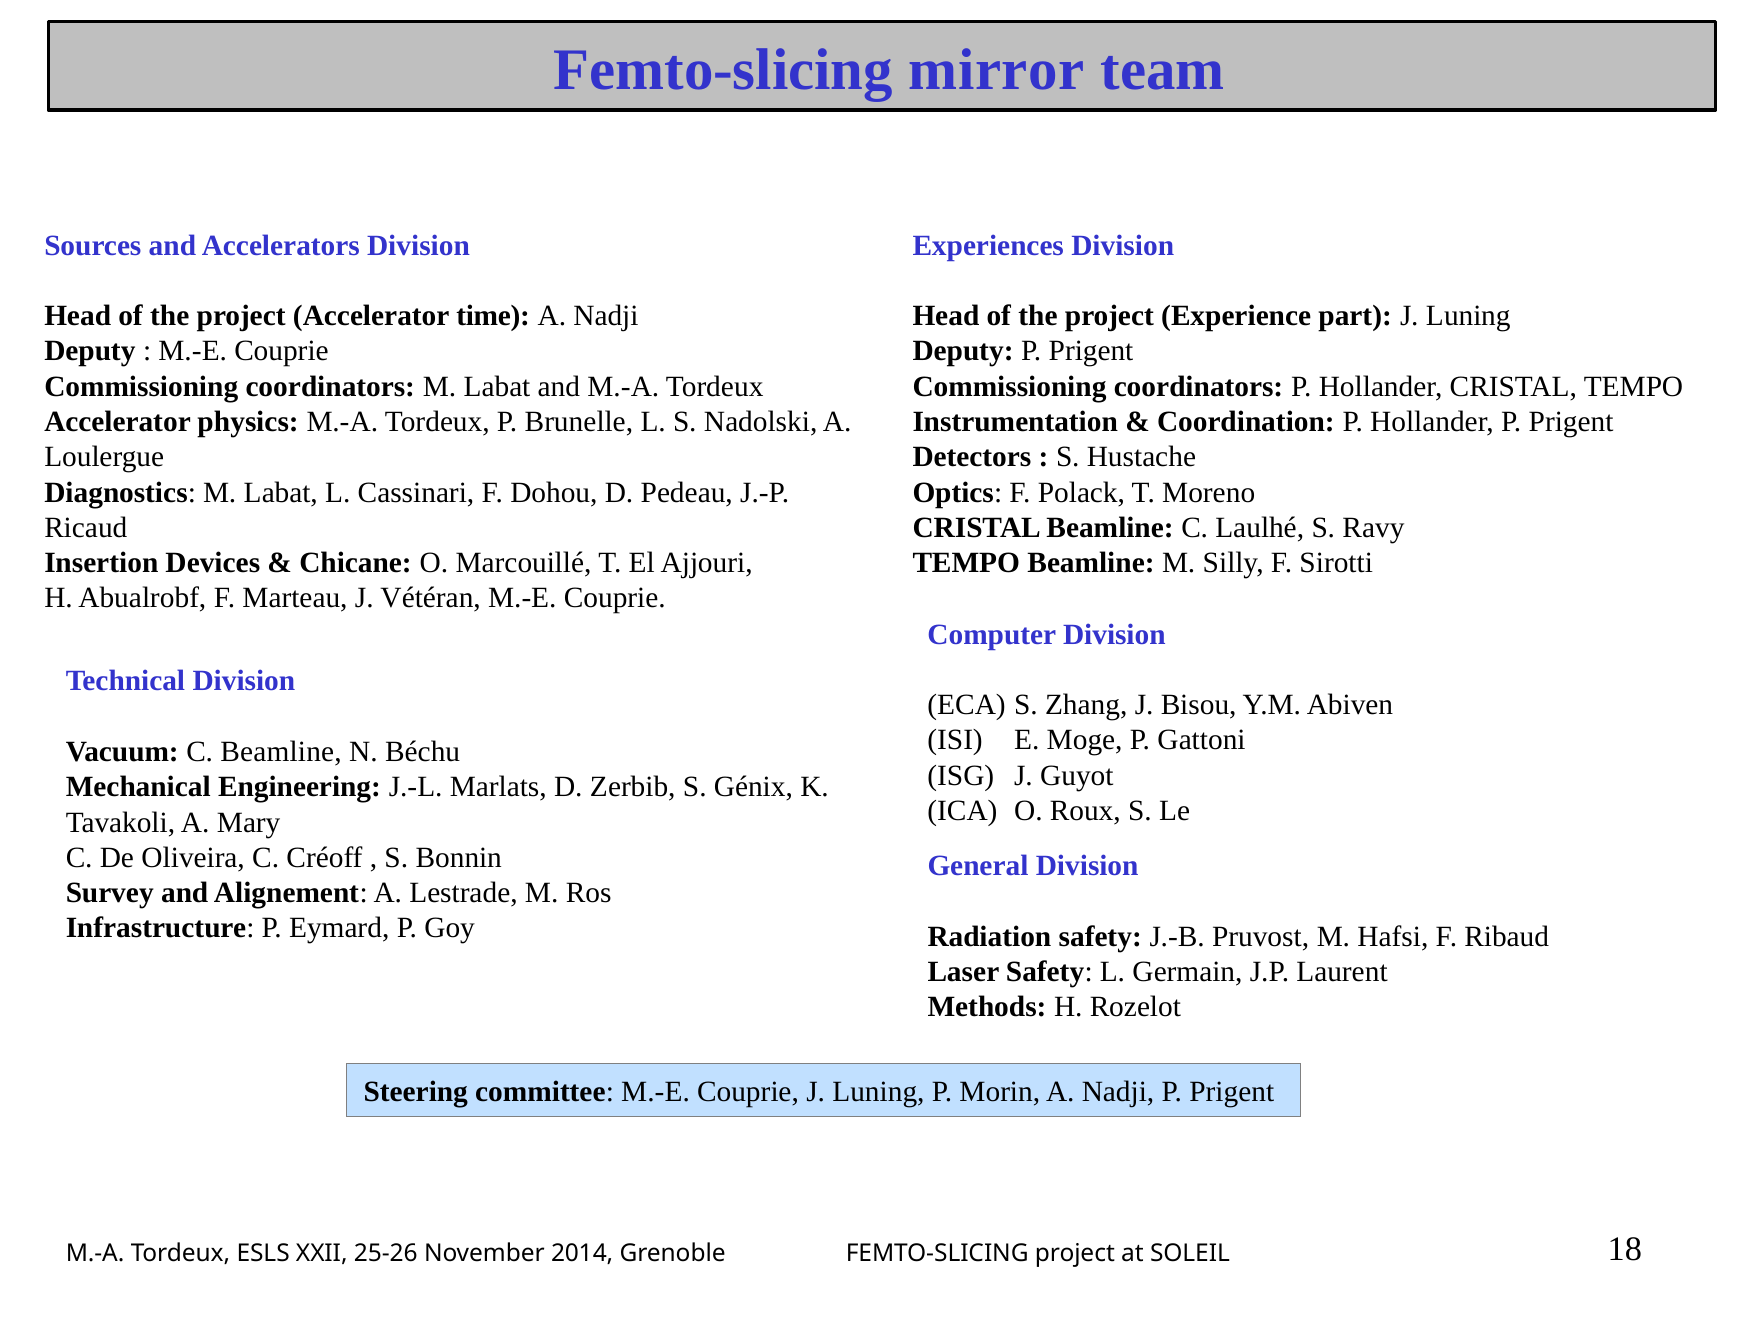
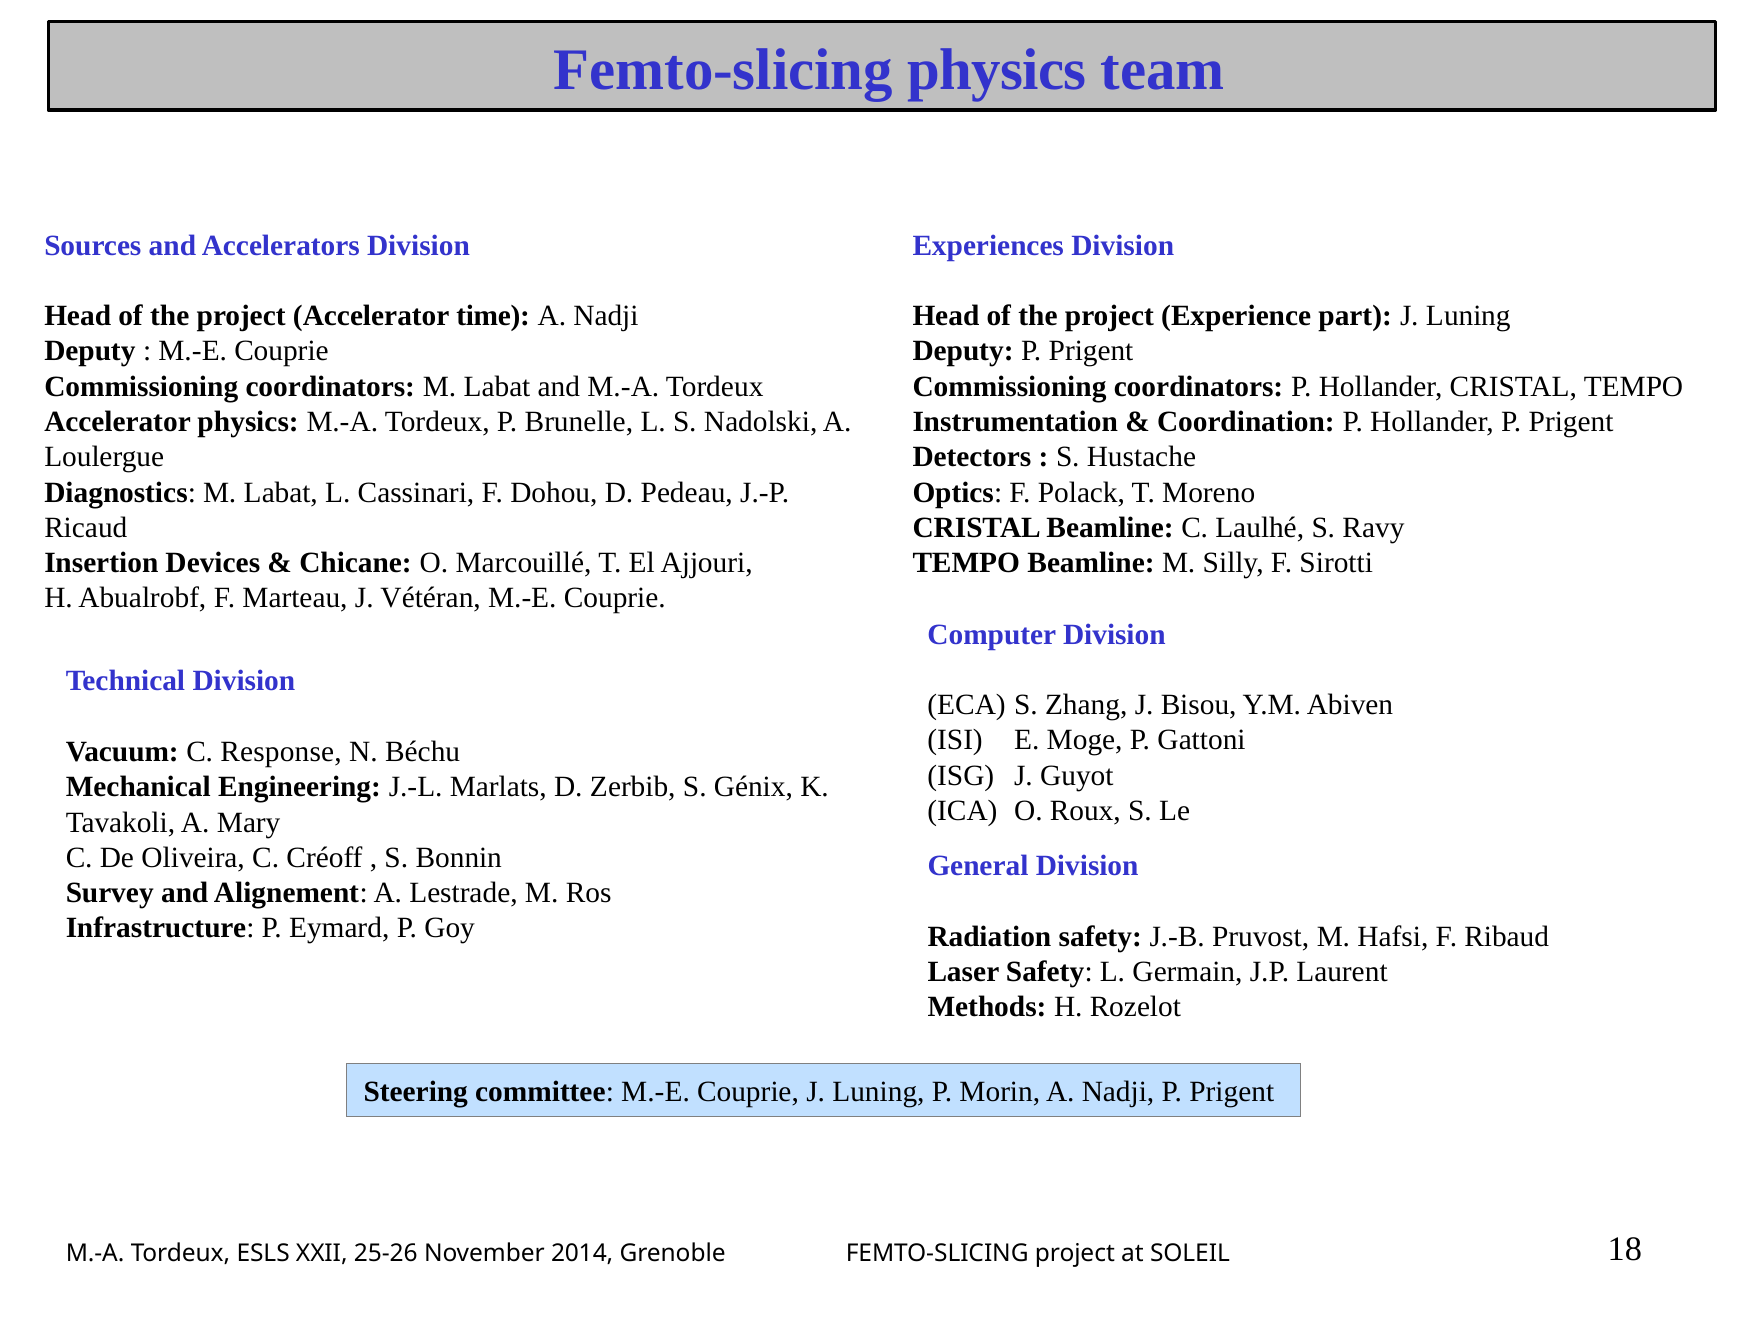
Femto-slicing mirror: mirror -> physics
C Beamline: Beamline -> Response
